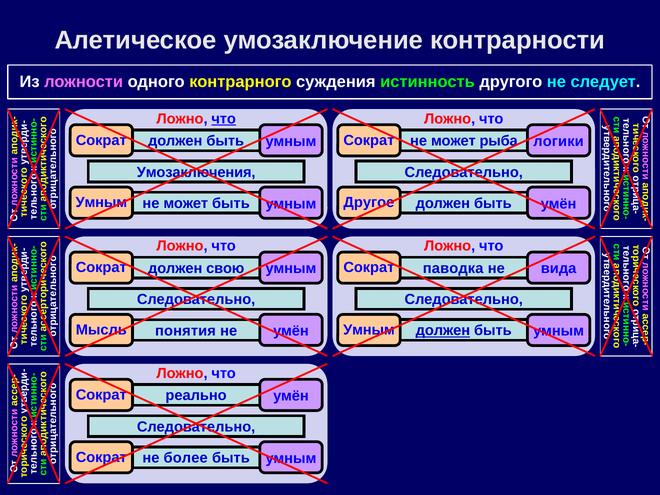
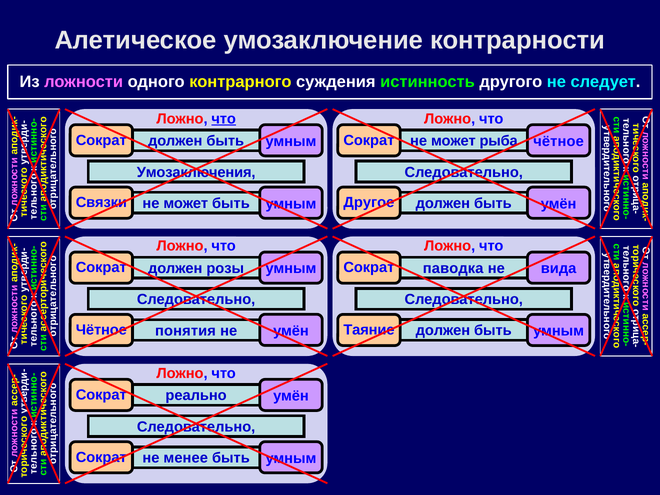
логики at (559, 141): логики -> чётное
Умным at (101, 203): Умным -> Связки
свою: свою -> розы
Мысль at (101, 330): Мысль -> Чётное
Умным at (369, 330): Умным -> Таяние
должен at (443, 331) underline: present -> none
более: более -> менее
